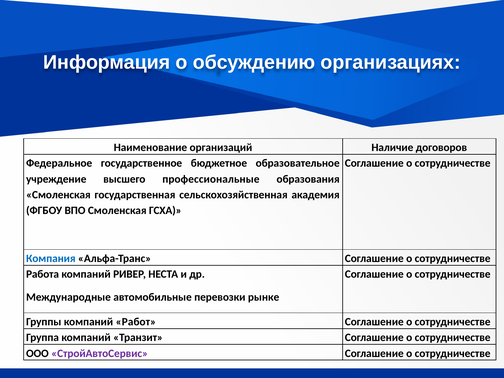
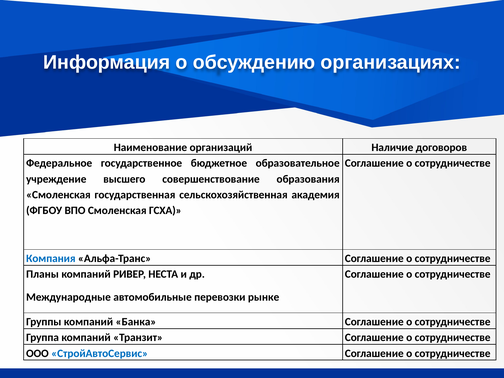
профессиональные: профессиональные -> совершенствование
Работа: Работа -> Планы
Работ: Работ -> Банка
СтройАвтоСервис colour: purple -> blue
